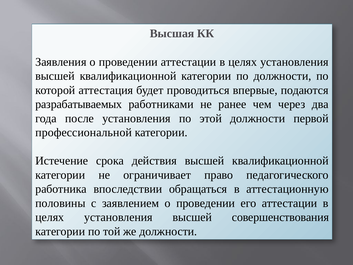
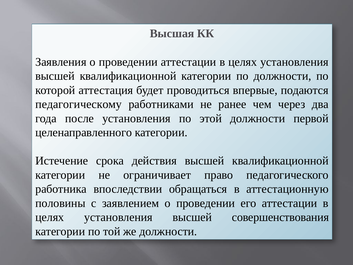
разрабатываемых: разрабатываемых -> педагогическому
профессиональной: профессиональной -> целенаправленного
